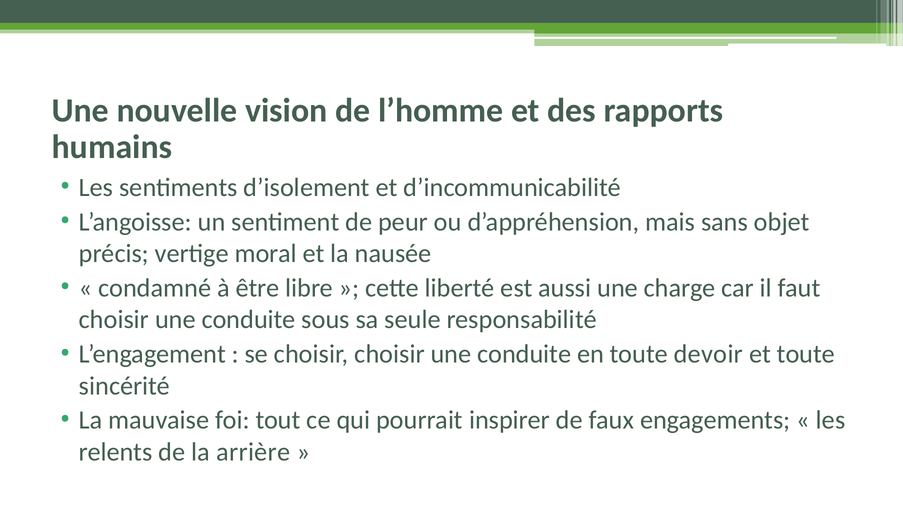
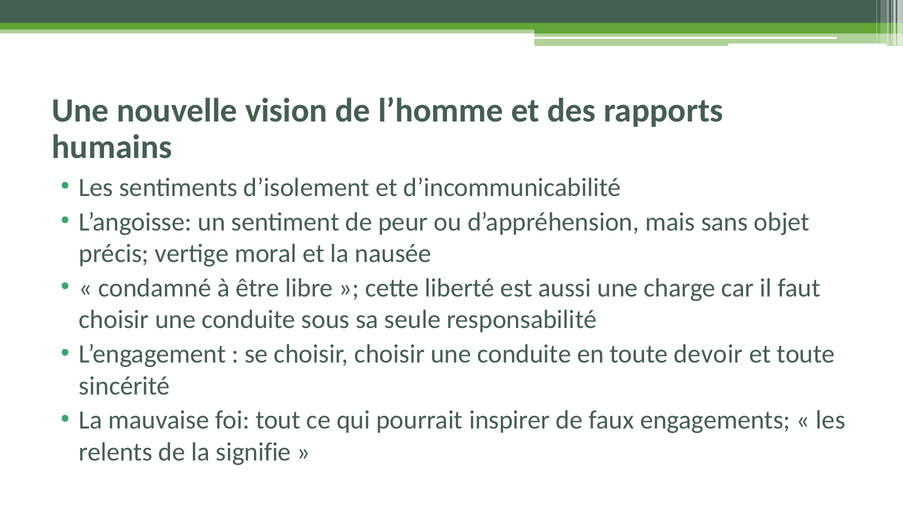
arrière: arrière -> signifie
